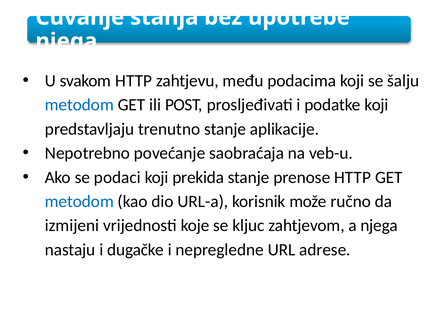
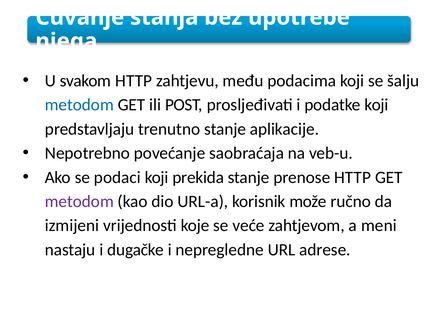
metodom at (79, 201) colour: blue -> purple
kljuc: kljuc -> veće
a njega: njega -> meni
